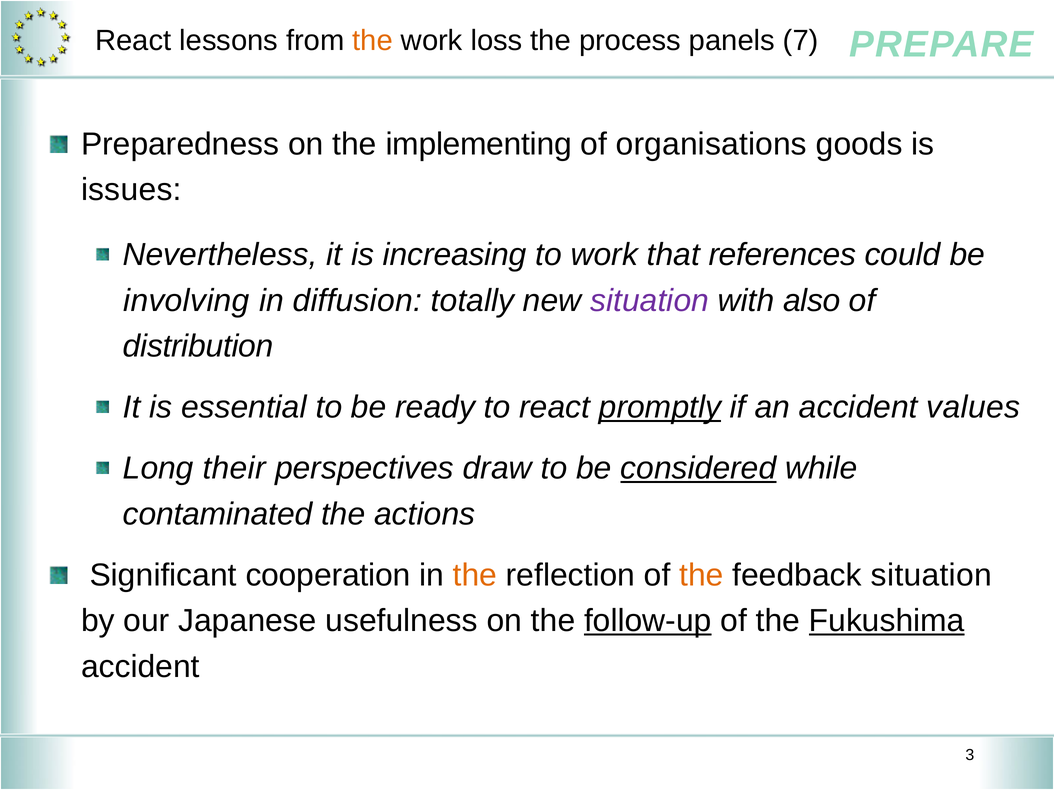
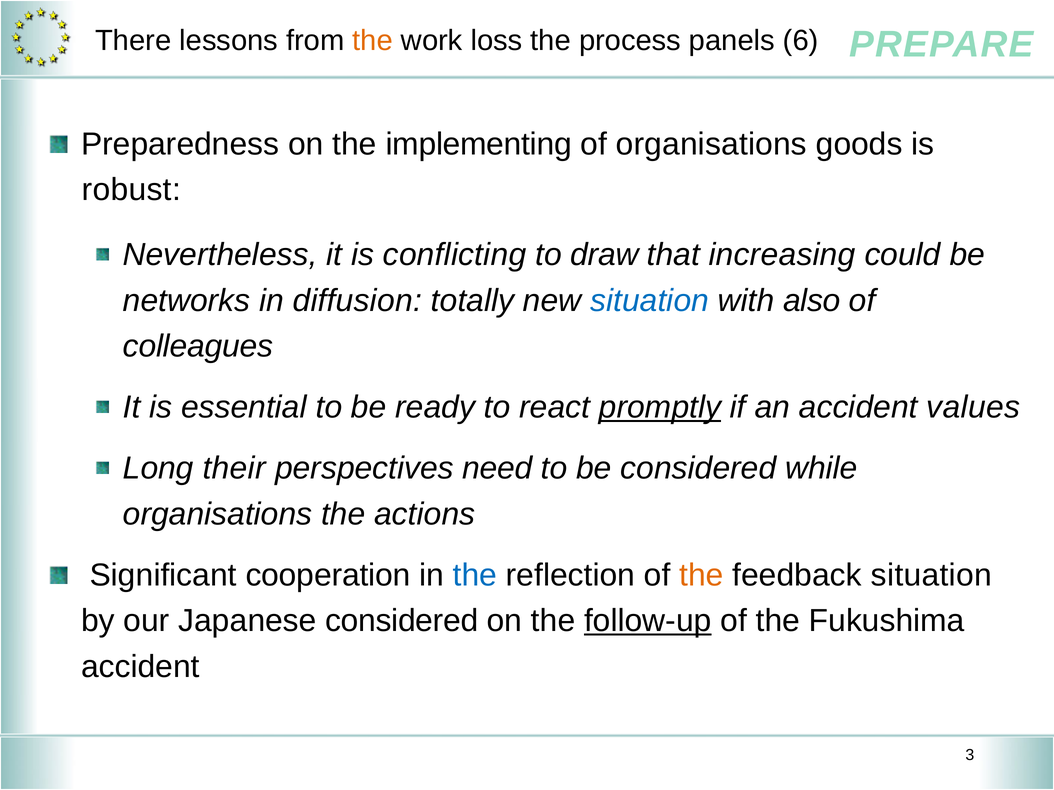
React at (133, 40): React -> There
7: 7 -> 6
issues: issues -> robust
increasing: increasing -> conflicting
to work: work -> draw
references: references -> increasing
involving: involving -> networks
situation at (650, 301) colour: purple -> blue
distribution: distribution -> colleagues
draw: draw -> need
considered at (698, 469) underline: present -> none
contaminated at (218, 514): contaminated -> organisations
the at (475, 575) colour: orange -> blue
Japanese usefulness: usefulness -> considered
Fukushima underline: present -> none
